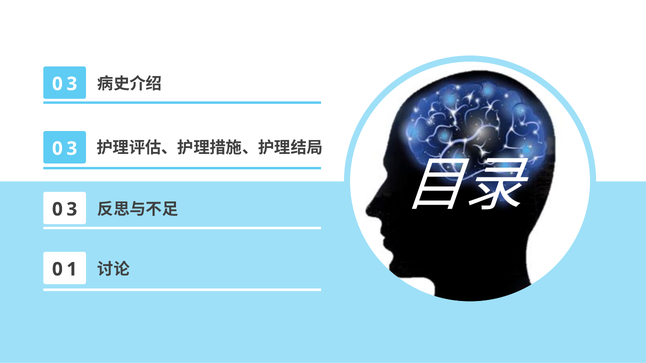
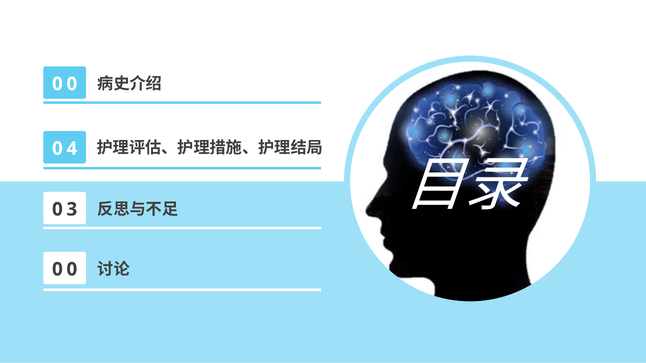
3 at (72, 84): 3 -> 0
3 at (72, 149): 3 -> 4
1 at (72, 270): 1 -> 0
